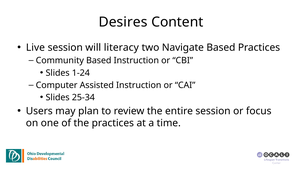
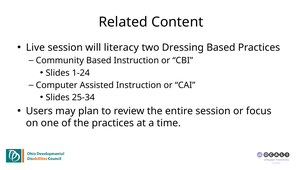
Desires: Desires -> Related
Navigate: Navigate -> Dressing
